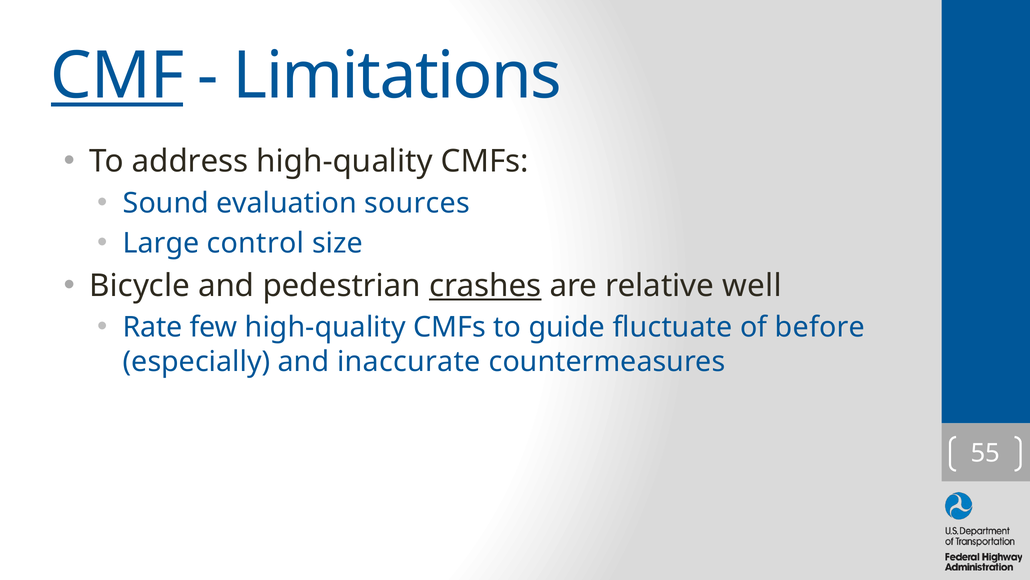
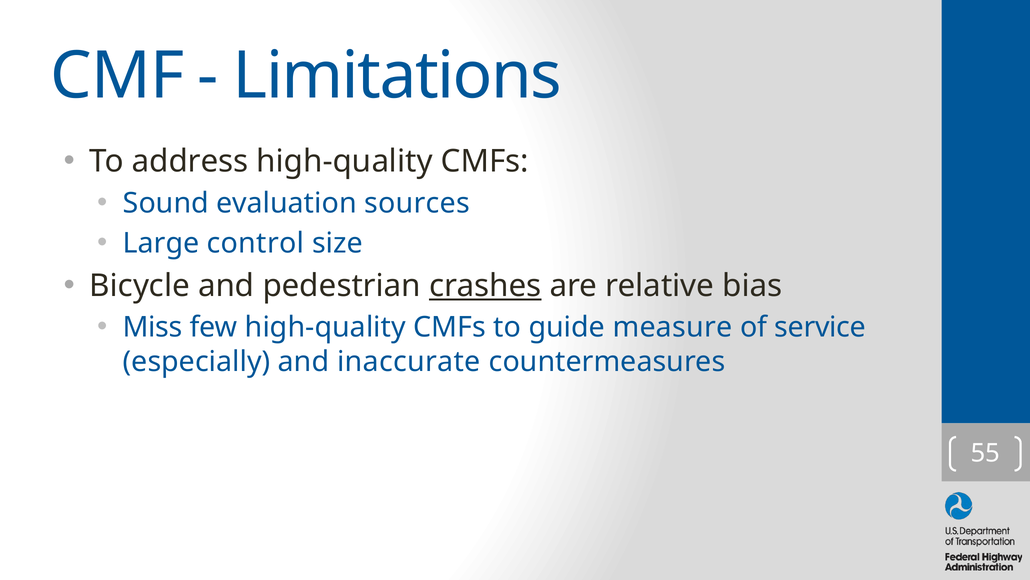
CMF underline: present -> none
well: well -> bias
Rate: Rate -> Miss
fluctuate: fluctuate -> measure
before: before -> service
